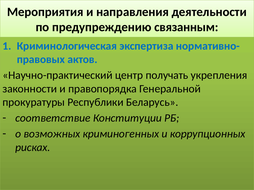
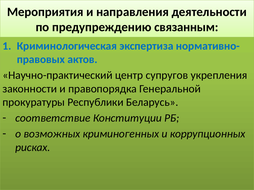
получать: получать -> супругов
